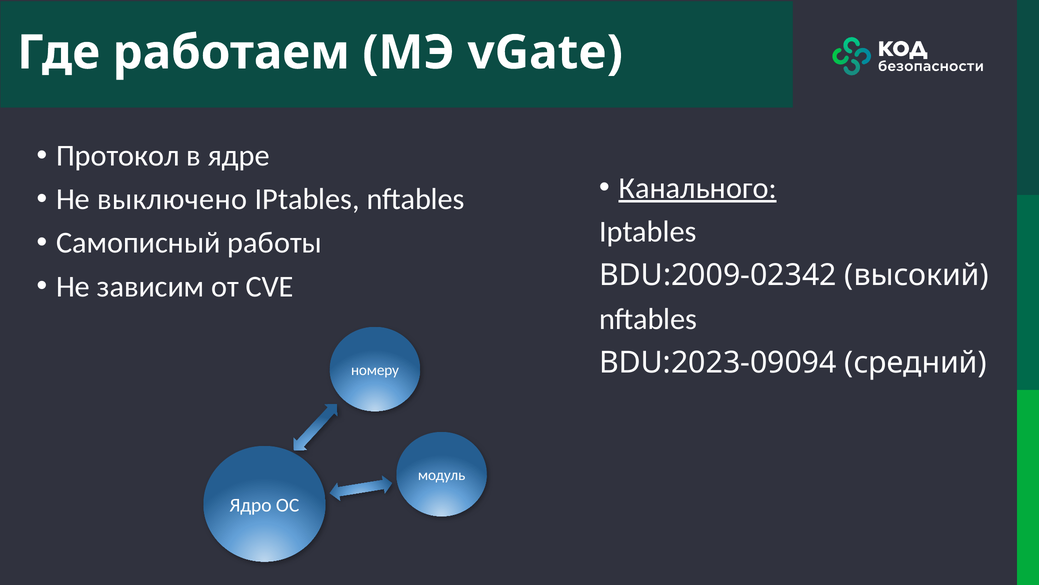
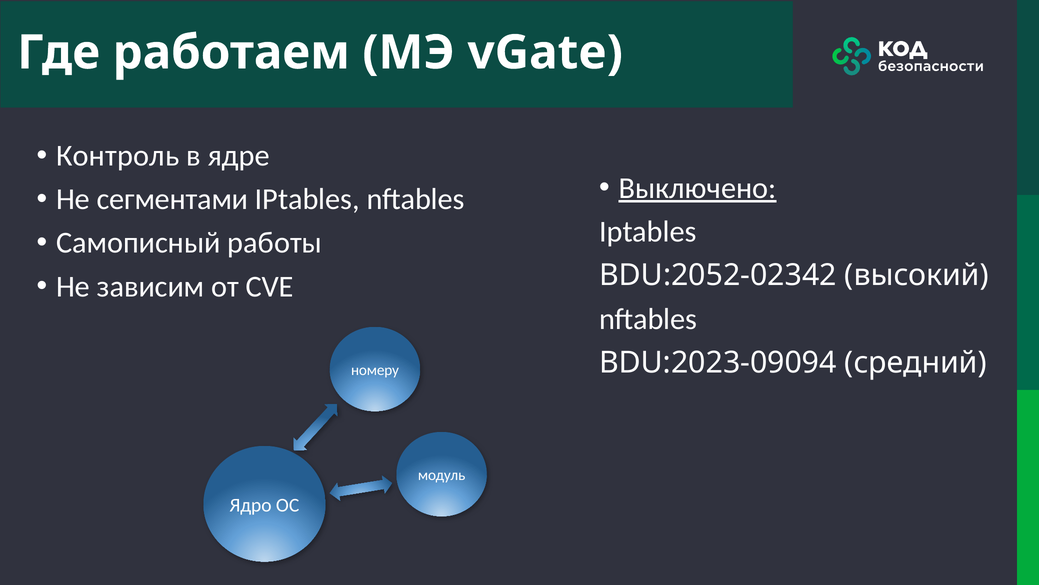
Протокол: Протокол -> Контроль
Канального: Канального -> Выключено
выключено: выключено -> сегментами
BDU:2009-02342: BDU:2009-02342 -> BDU:2052-02342
